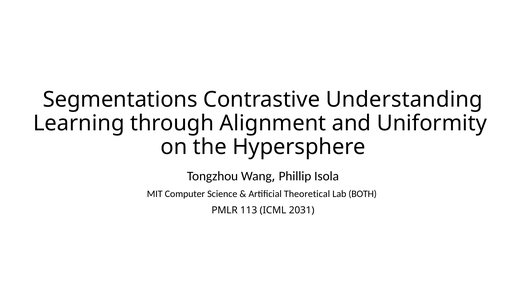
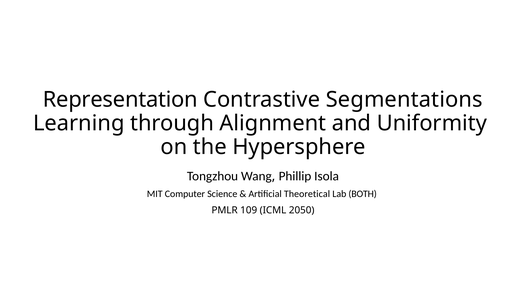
Segmentations: Segmentations -> Representation
Understanding: Understanding -> Segmentations
113: 113 -> 109
2031: 2031 -> 2050
